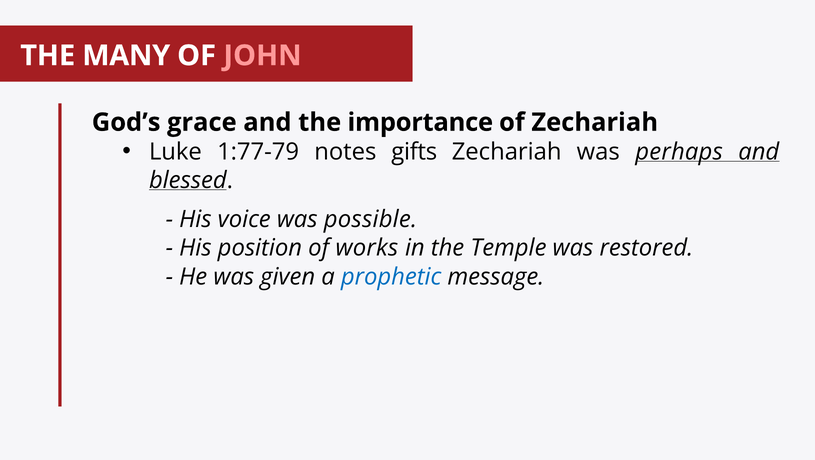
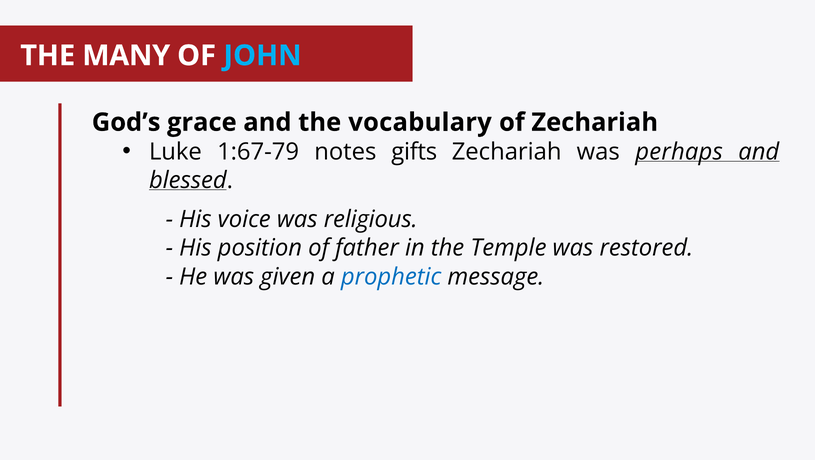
JOHN colour: pink -> light blue
importance: importance -> vocabulary
1:77-79: 1:77-79 -> 1:67-79
possible: possible -> religious
works: works -> father
